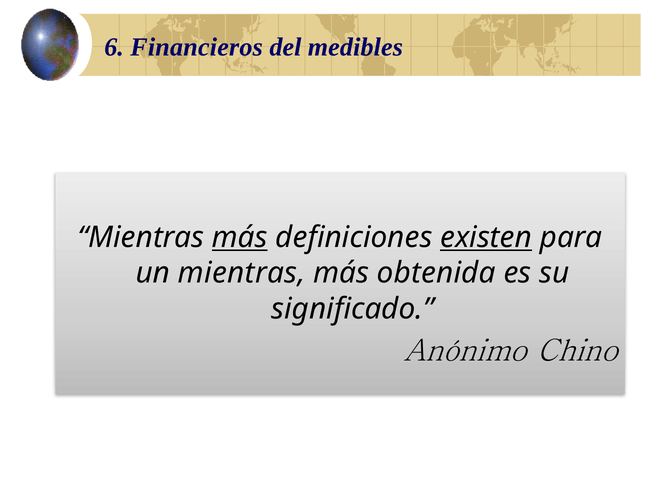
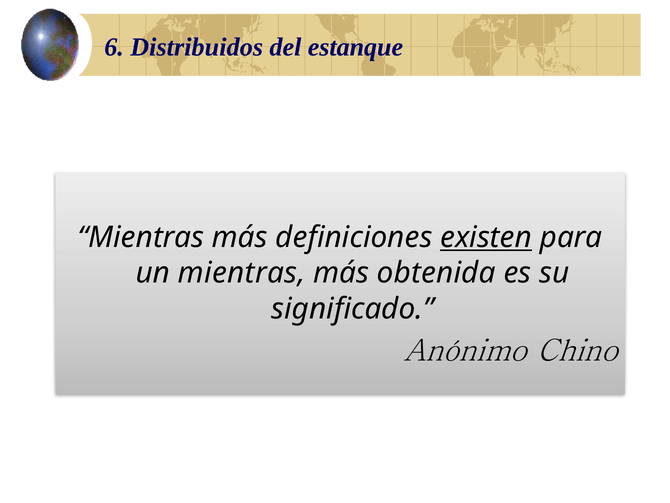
Financieros: Financieros -> Distribuidos
medibles: medibles -> estanque
más at (240, 237) underline: present -> none
